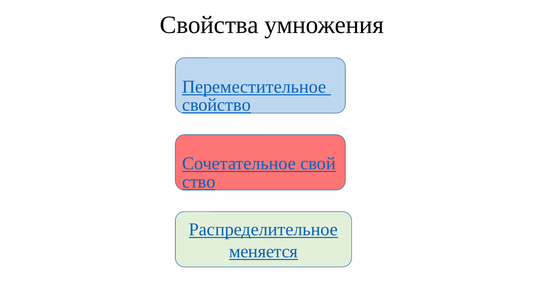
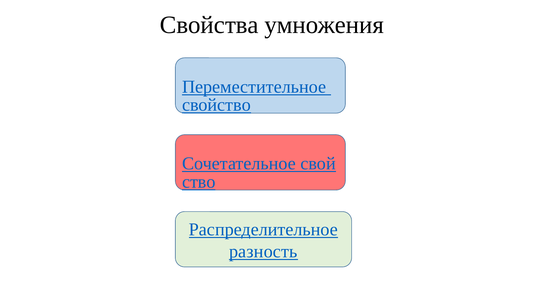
меняется: меняется -> разность
